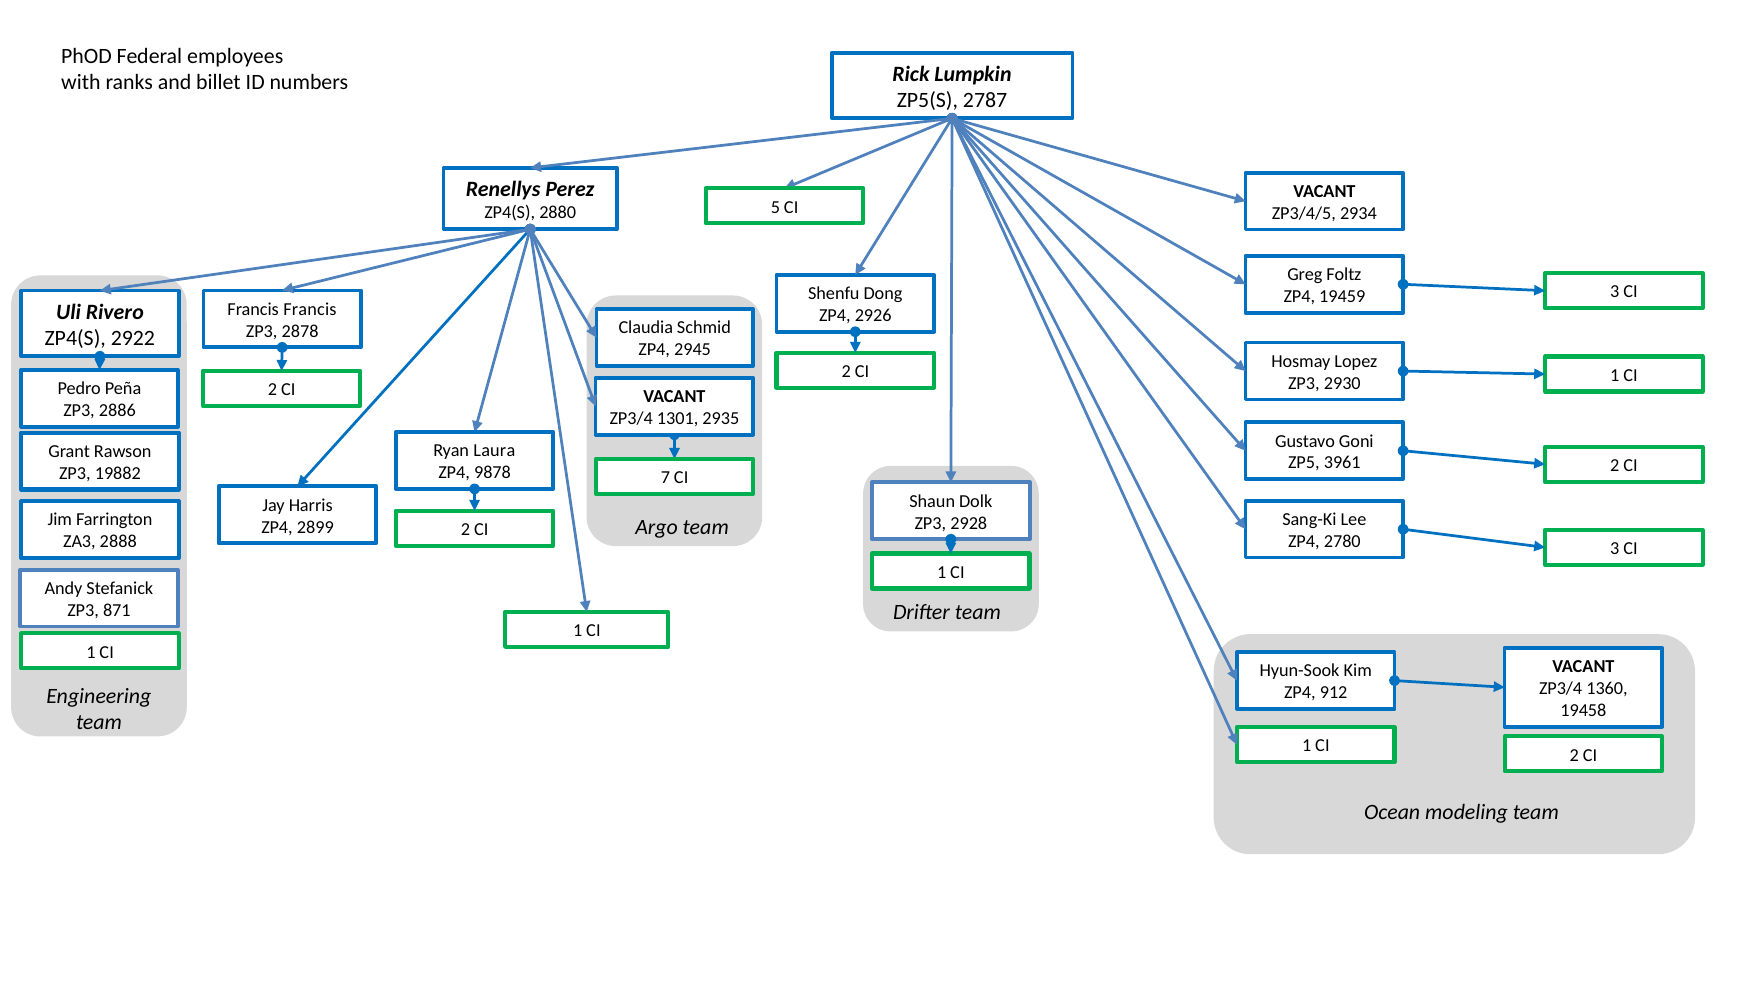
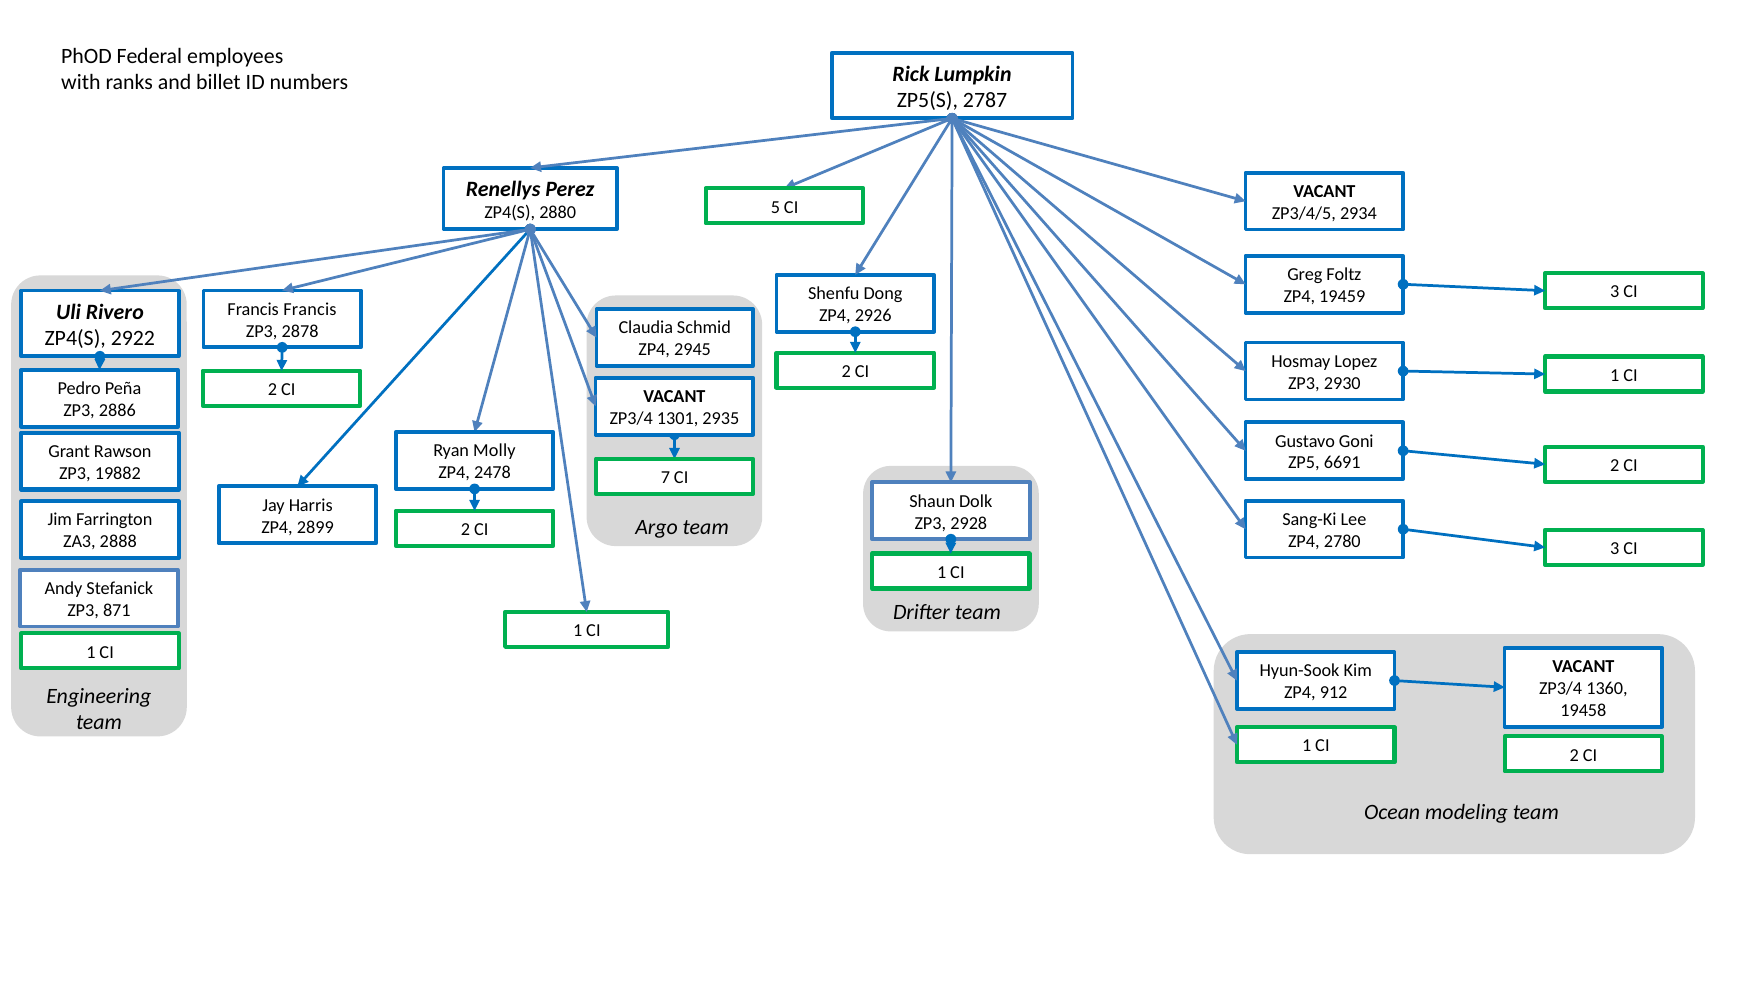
Laura: Laura -> Molly
3961: 3961 -> 6691
9878: 9878 -> 2478
